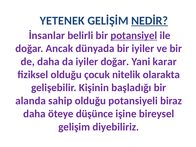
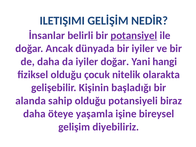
YETENEK: YETENEK -> ILETIŞIMI
NEDİR underline: present -> none
karar: karar -> hangi
düşünce: düşünce -> yaşamla
